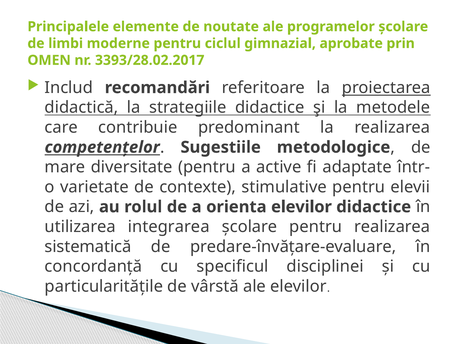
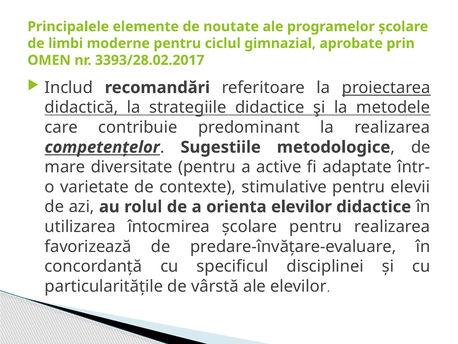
integrarea: integrarea -> întocmirea
sistematică: sistematică -> favorizează
